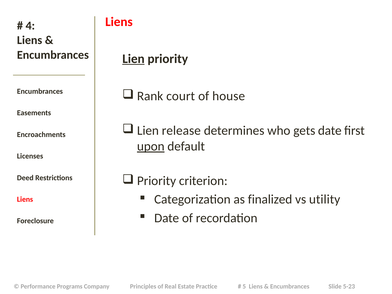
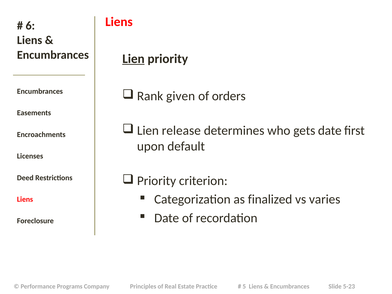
4: 4 -> 6
court: court -> given
house: house -> orders
upon underline: present -> none
utility: utility -> varies
